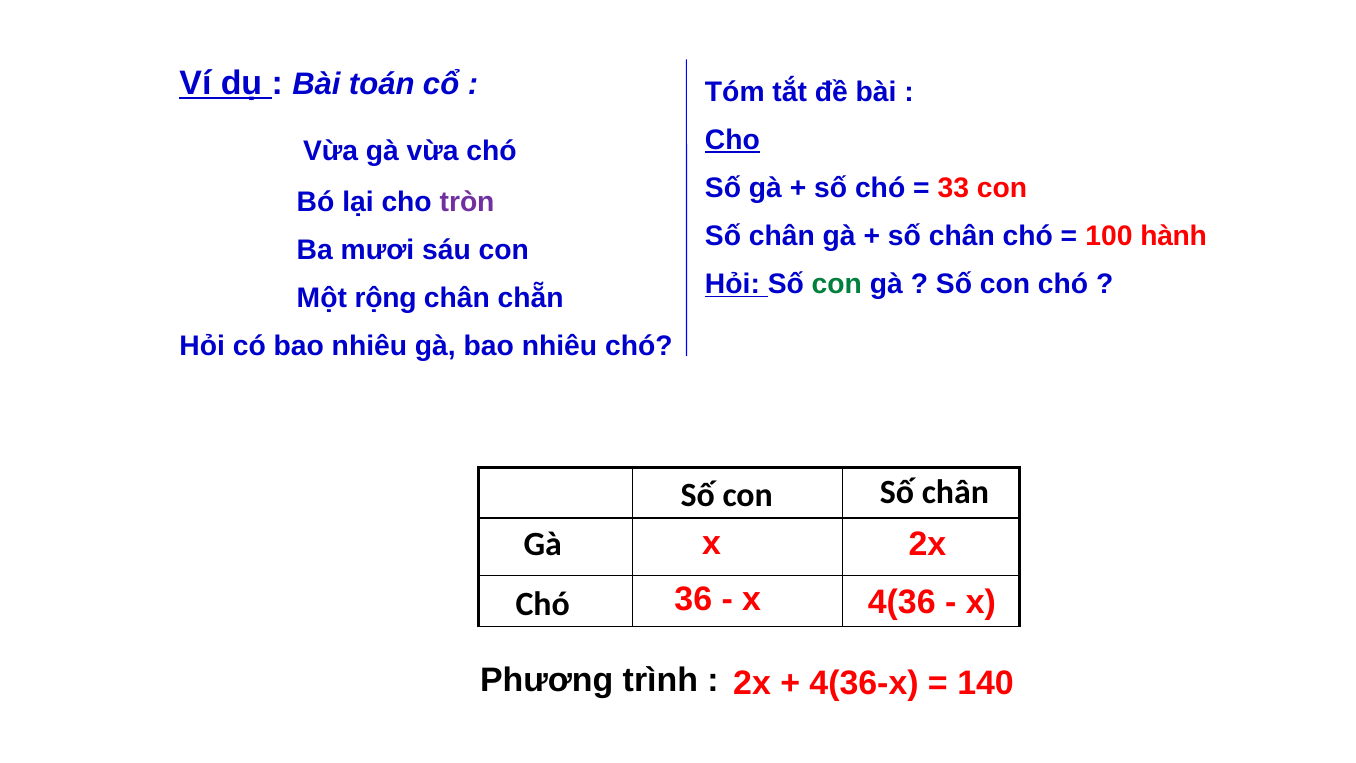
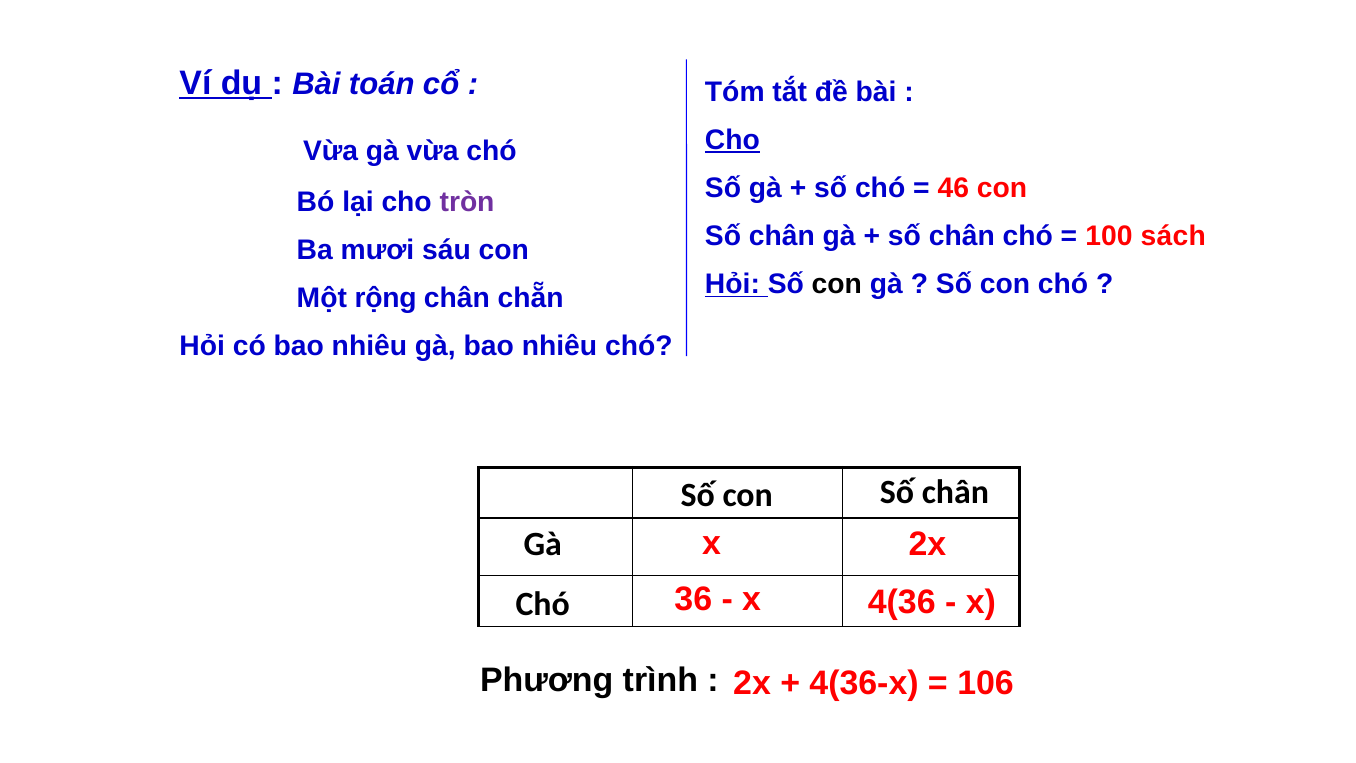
33: 33 -> 46
hành: hành -> sách
con at (837, 284) colour: green -> black
140: 140 -> 106
